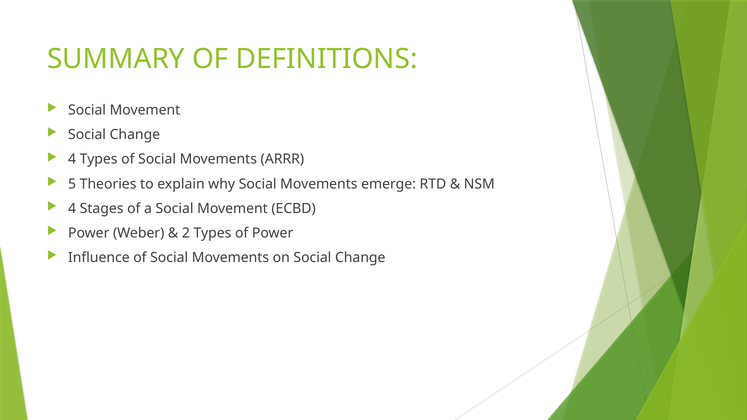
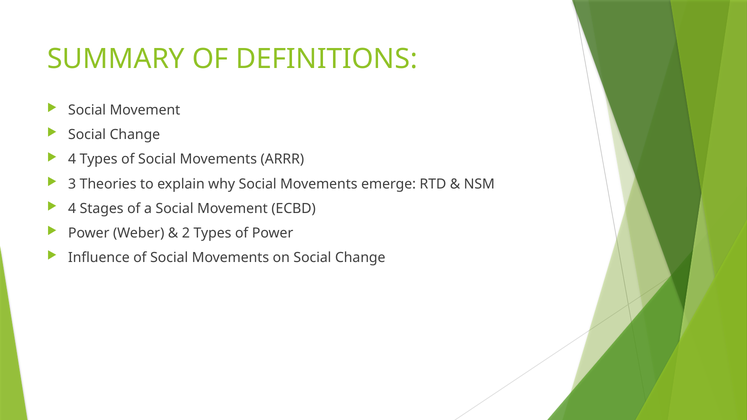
5: 5 -> 3
